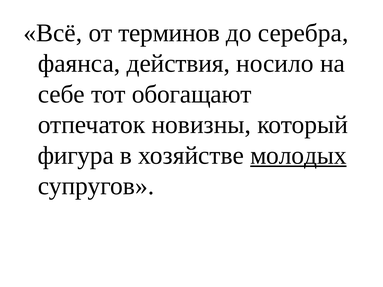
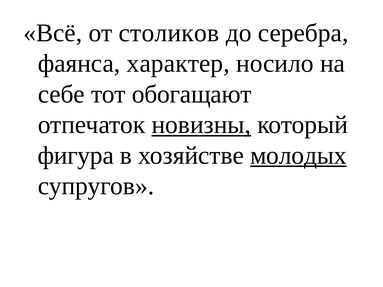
терминов: терминов -> столиков
действия: действия -> характер
новизны underline: none -> present
